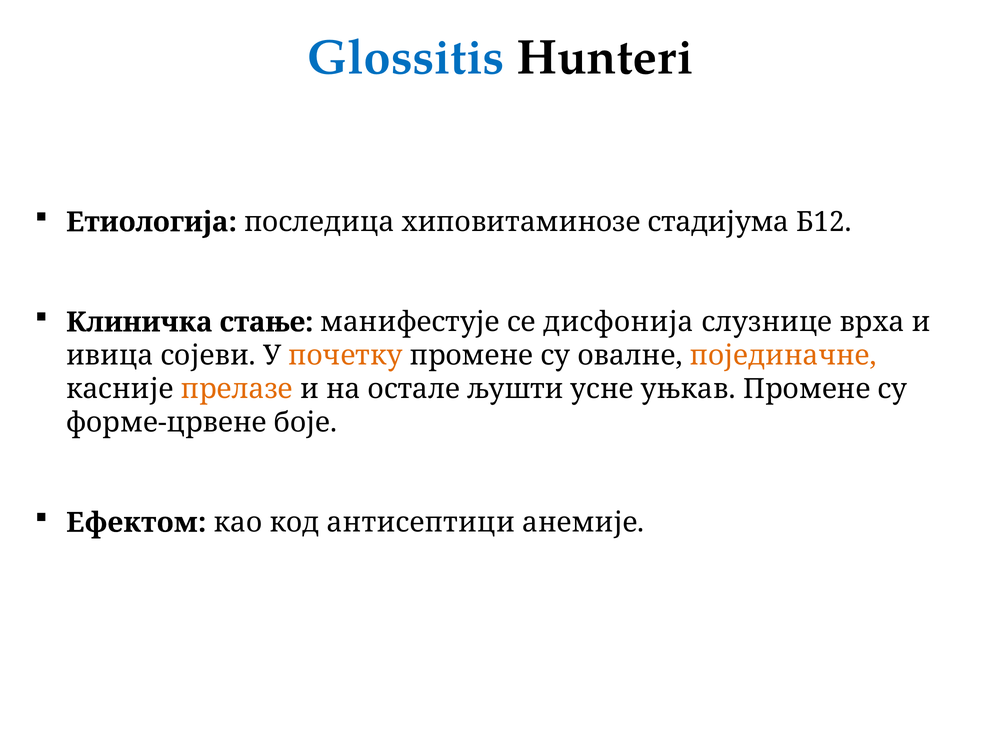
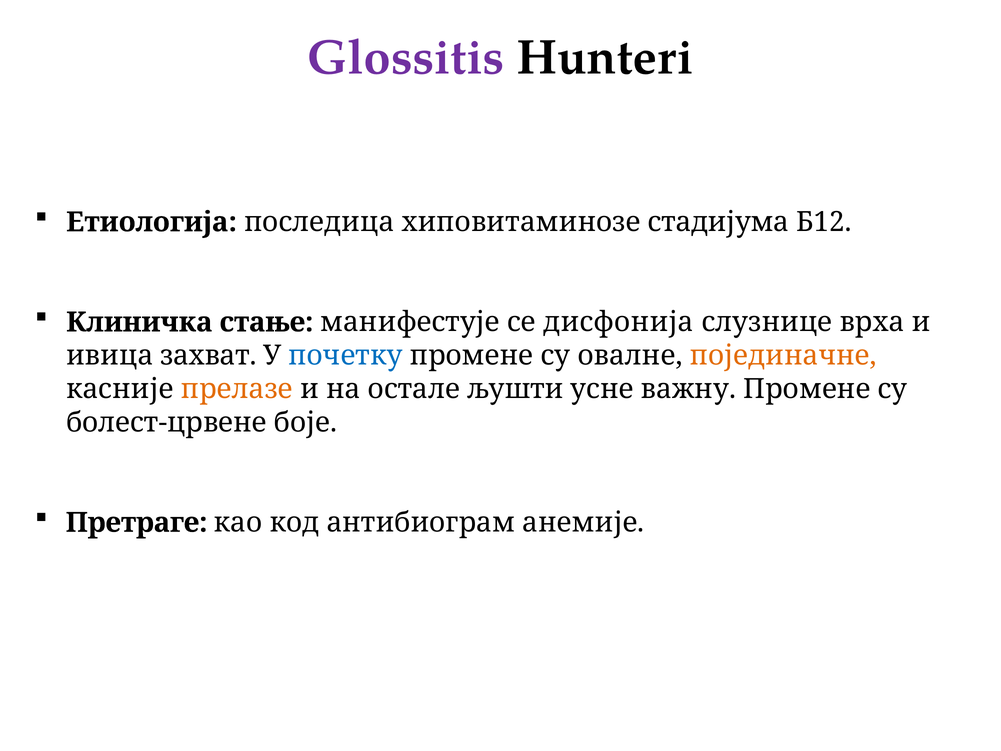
Glossitis colour: blue -> purple
сојеви: сојеви -> захват
почетку colour: orange -> blue
уњкав: уњкав -> важну
форме-црвене: форме-црвене -> болест-црвене
Ефектом: Ефектом -> Претраге
антисептици: антисептици -> антибиограм
